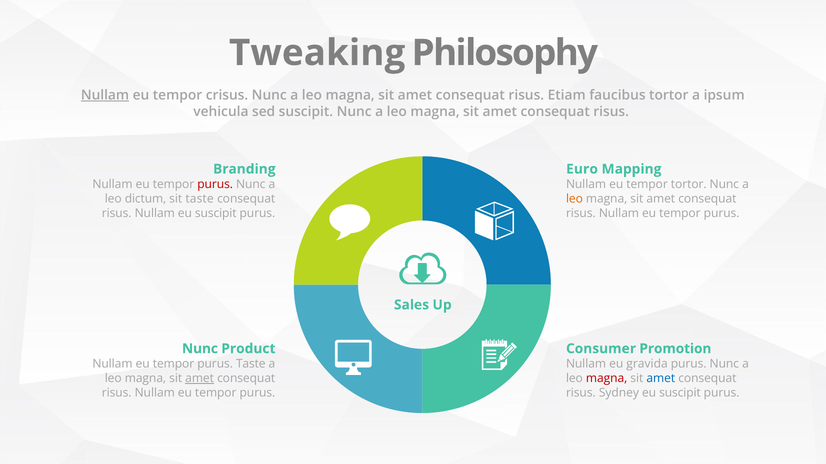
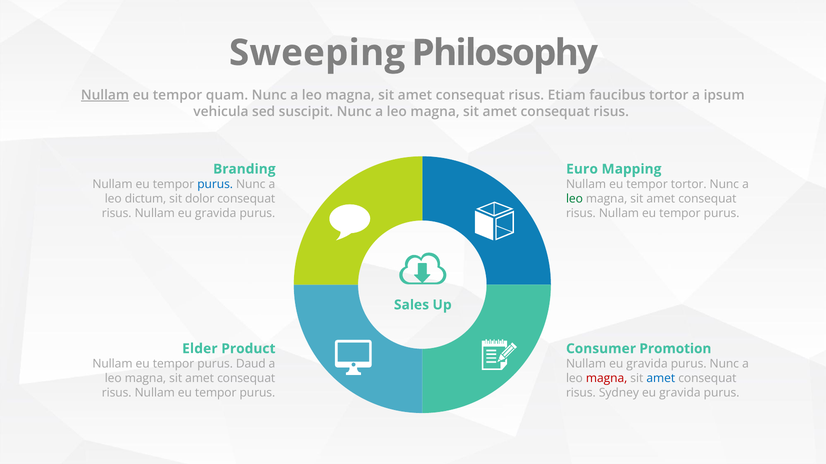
Tweaking: Tweaking -> Sweeping
crisus: crisus -> quam
purus at (215, 185) colour: red -> blue
sit taste: taste -> dolor
leo at (574, 199) colour: orange -> green
risus Nullam eu suscipit: suscipit -> gravida
Nunc at (200, 349): Nunc -> Elder
purus Taste: Taste -> Daud
amet at (200, 379) underline: present -> none
suscipit at (680, 393): suscipit -> gravida
